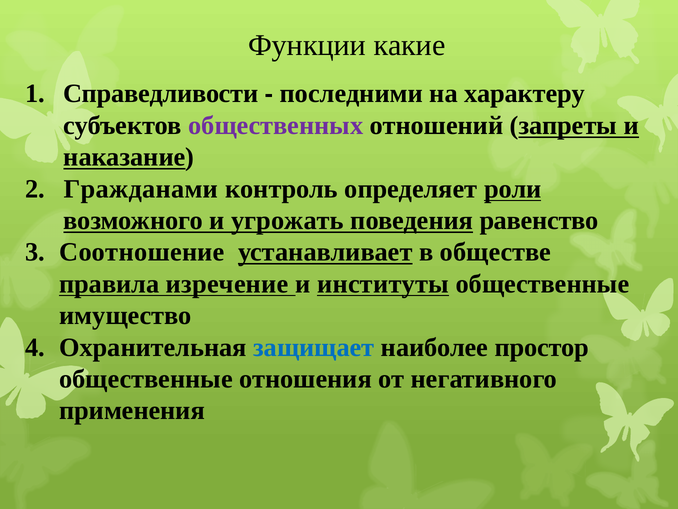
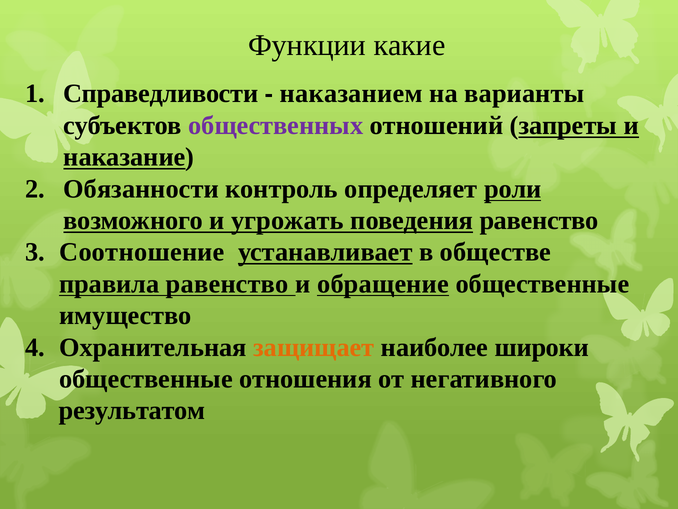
последними: последними -> наказанием
характеру: характеру -> варианты
Гражданами: Гражданами -> Обязанности
правила изречение: изречение -> равенство
институты: институты -> обращение
защищает colour: blue -> orange
простор: простор -> широки
применения: применения -> результатом
